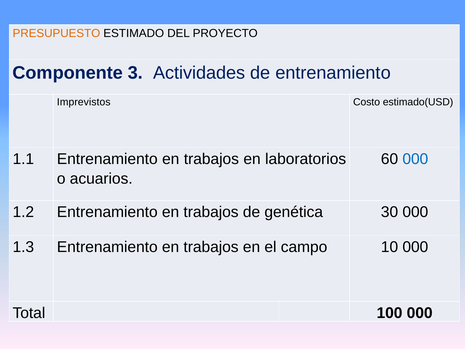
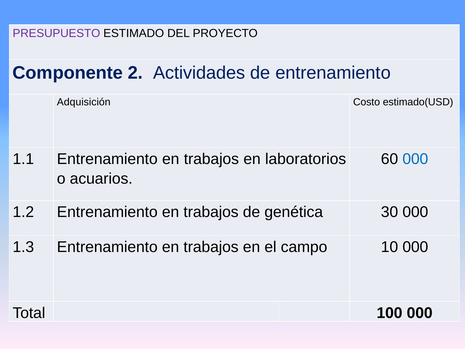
PRESUPUESTO colour: orange -> purple
3: 3 -> 2
Imprevistos: Imprevistos -> Adquisición
